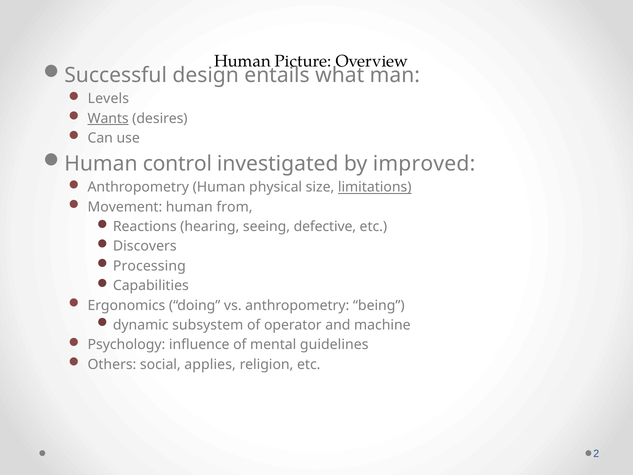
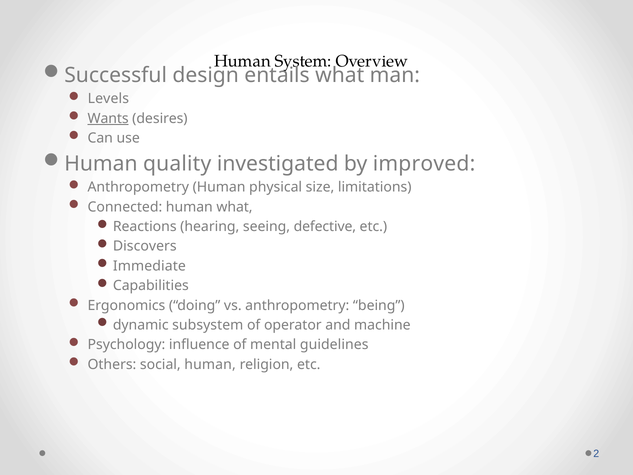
Picture: Picture -> System
control: control -> quality
limitations underline: present -> none
Movement: Movement -> Connected
human from: from -> what
Processing: Processing -> Immediate
social applies: applies -> human
